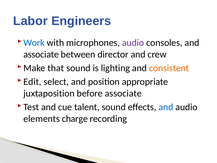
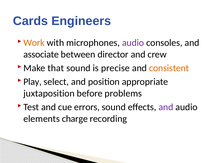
Labor: Labor -> Cards
Work colour: blue -> orange
lighting: lighting -> precise
Edit: Edit -> Play
before associate: associate -> problems
talent: talent -> errors
and at (166, 107) colour: blue -> purple
